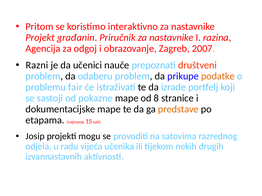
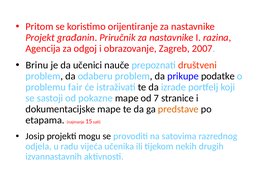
interaktivno: interaktivno -> orijentiranje
Razni: Razni -> Brinu
podatke colour: orange -> black
8: 8 -> 7
